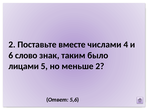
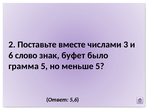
4: 4 -> 3
таким: таким -> буфет
лицами: лицами -> грамма
меньше 2: 2 -> 5
